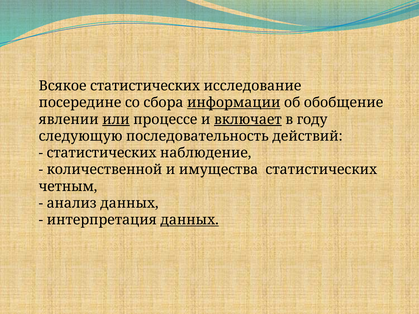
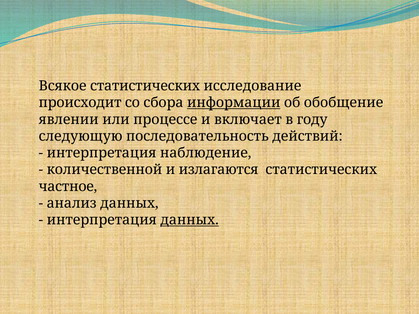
посередине: посередине -> происходит
или underline: present -> none
включает underline: present -> none
статистических at (102, 153): статистических -> интерпретация
имущества: имущества -> излагаются
четным: четным -> частное
